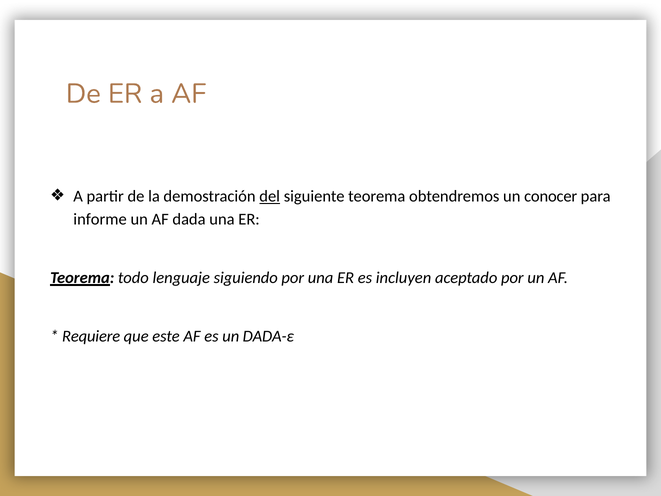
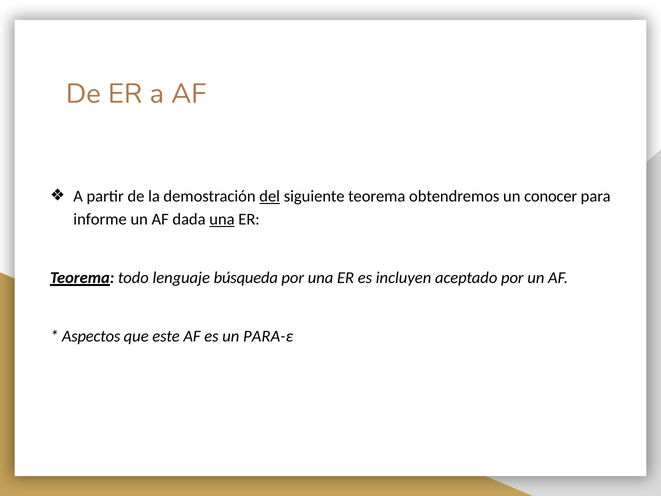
una at (222, 219) underline: none -> present
siguiendo: siguiendo -> búsqueda
Requiere: Requiere -> Aspectos
DADA-ε: DADA-ε -> PARA-ε
